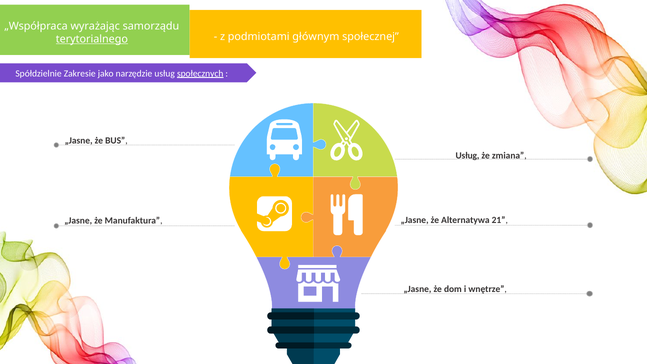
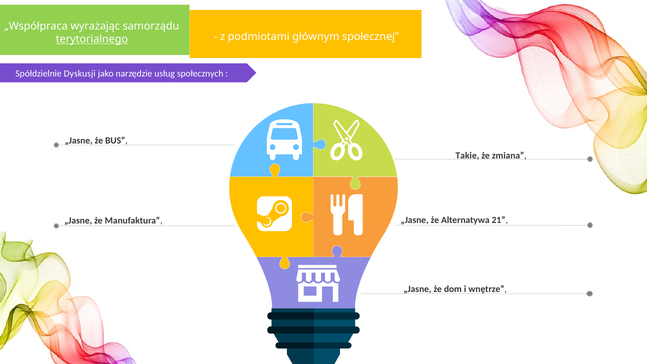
Zakresie: Zakresie -> Dyskusji
społecznych underline: present -> none
Usług at (467, 155): Usług -> Takie
